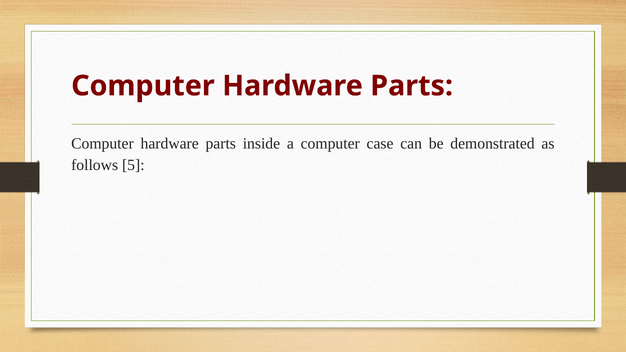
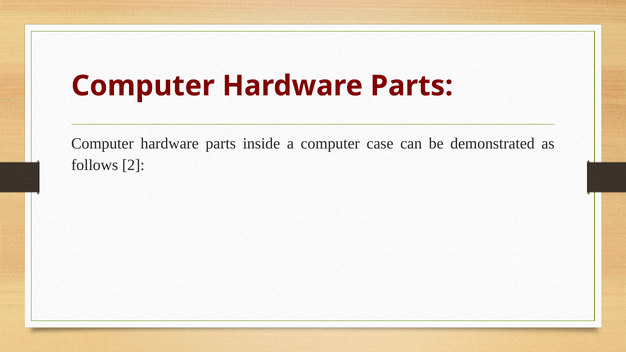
5: 5 -> 2
